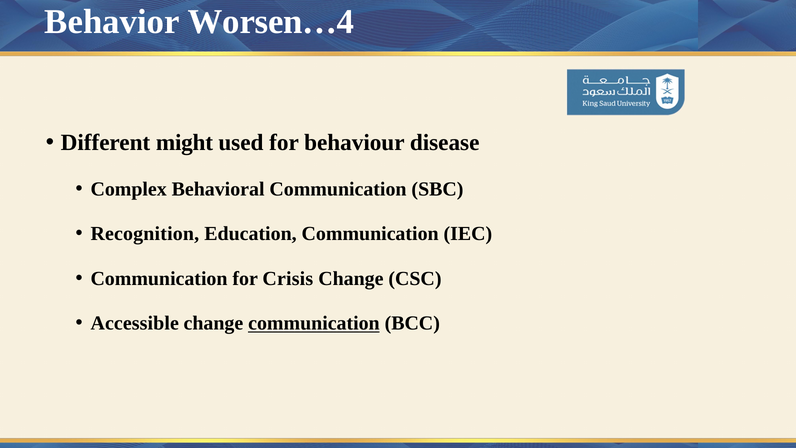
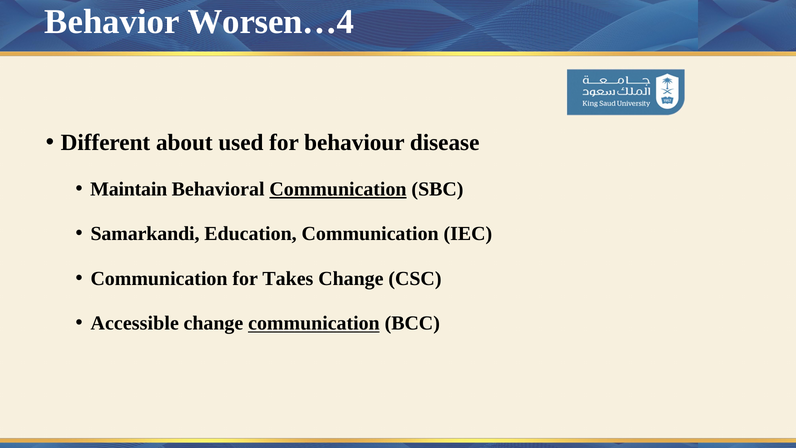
might: might -> about
Complex: Complex -> Maintain
Communication at (338, 189) underline: none -> present
Recognition: Recognition -> Samarkandi
Crisis: Crisis -> Takes
